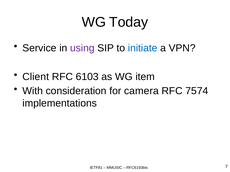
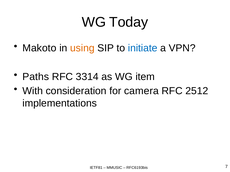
Service: Service -> Makoto
using colour: purple -> orange
Client: Client -> Paths
6103: 6103 -> 3314
7574: 7574 -> 2512
